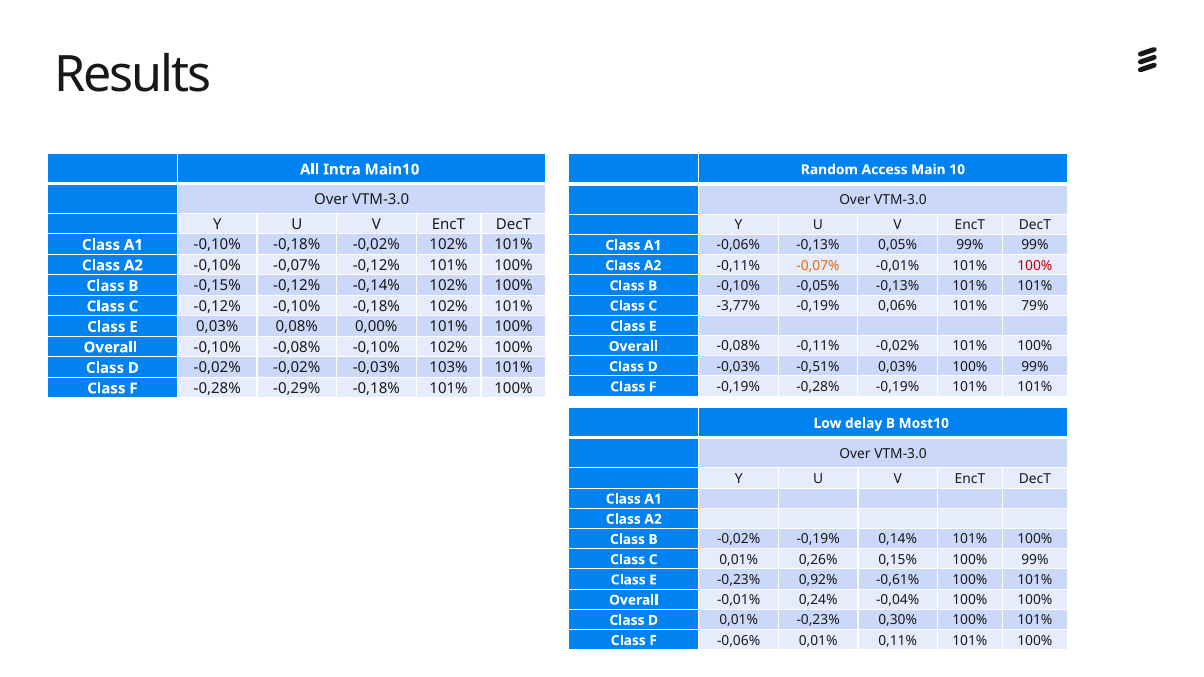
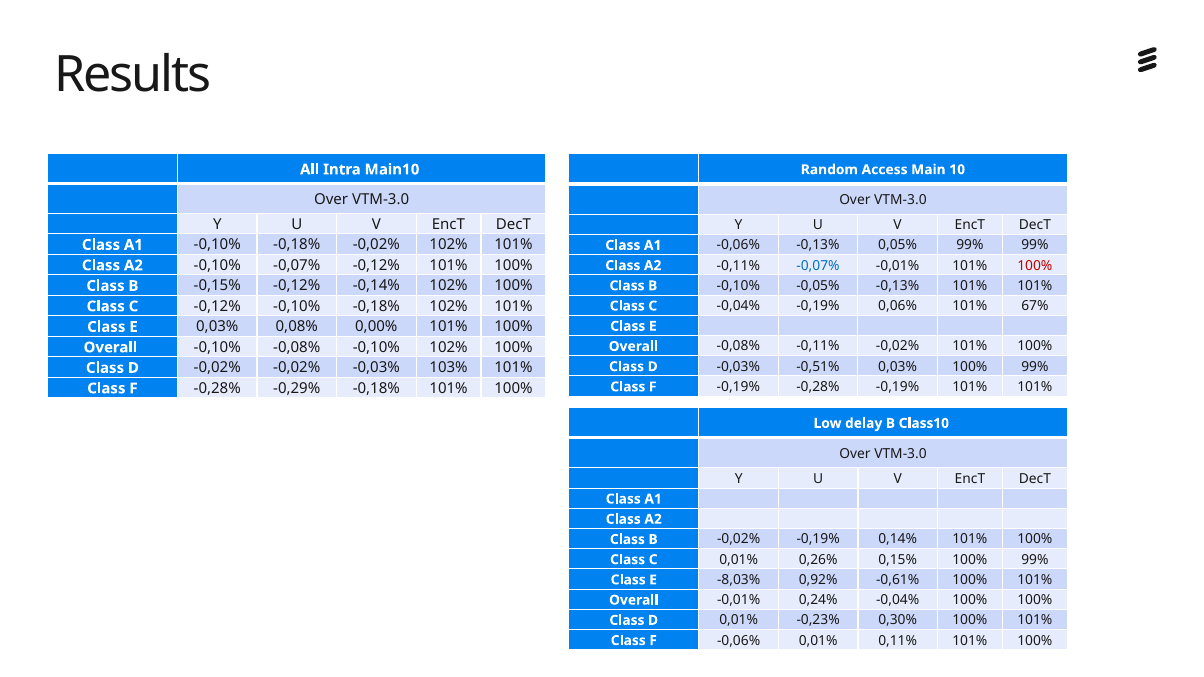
-0,07% at (818, 266) colour: orange -> blue
-3,77% at (738, 306): -3,77% -> -0,04%
79%: 79% -> 67%
Most10: Most10 -> Class10
-0,23% at (739, 580): -0,23% -> -8,03%
